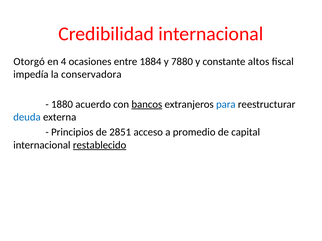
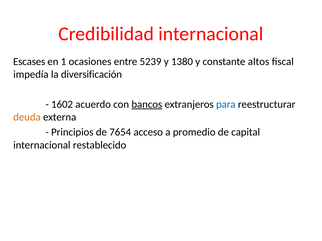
Otorgó: Otorgó -> Escases
4: 4 -> 1
1884: 1884 -> 5239
7880: 7880 -> 1380
conservadora: conservadora -> diversificación
1880: 1880 -> 1602
deuda colour: blue -> orange
2851: 2851 -> 7654
restablecido underline: present -> none
